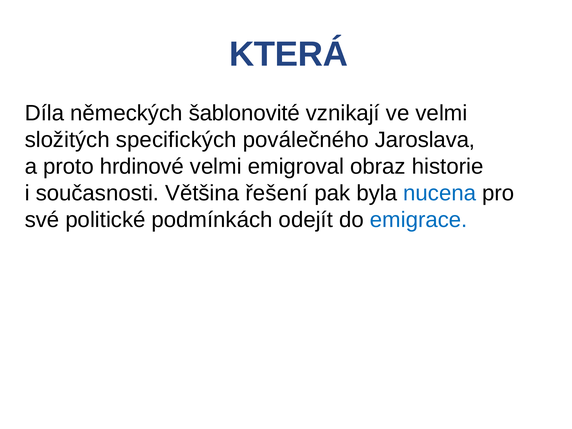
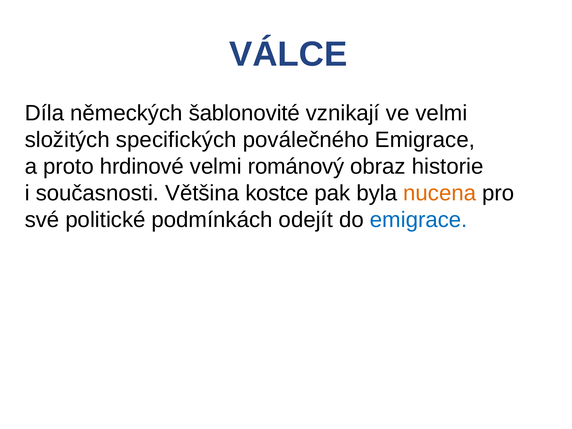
KTERÁ: KTERÁ -> VÁLCE
poválečného Jaroslava: Jaroslava -> Emigrace
emigroval: emigroval -> románový
řešení: řešení -> kostce
nucena colour: blue -> orange
